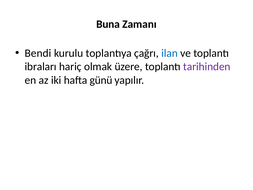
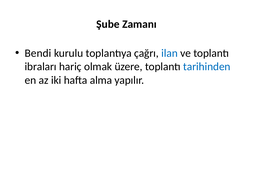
Buna: Buna -> Şube
tarihinden colour: purple -> blue
günü: günü -> alma
